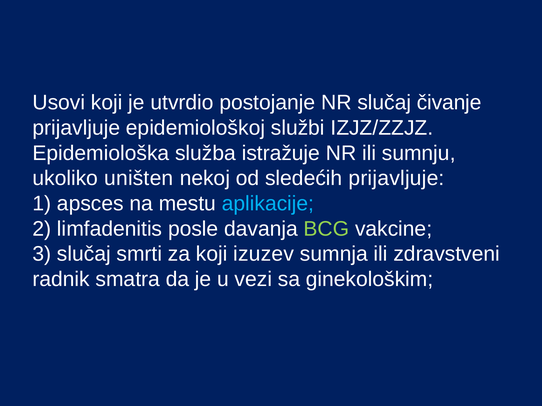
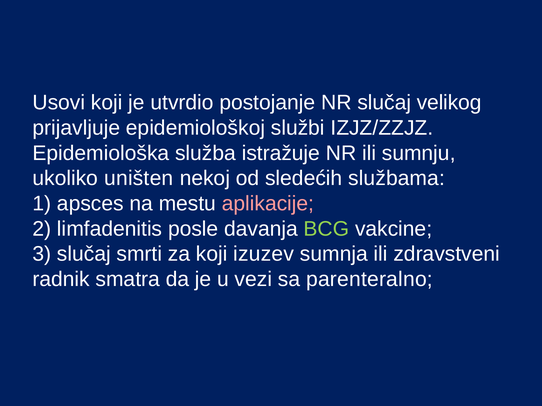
čivanje: čivanje -> velikog
sledećih prijavljuje: prijavljuje -> službama
aplikacije colour: light blue -> pink
ginekološkim: ginekološkim -> parenteralno
